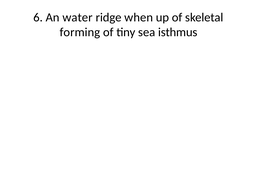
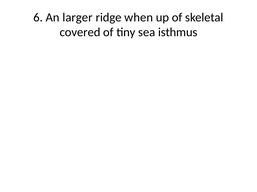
water: water -> larger
forming: forming -> covered
